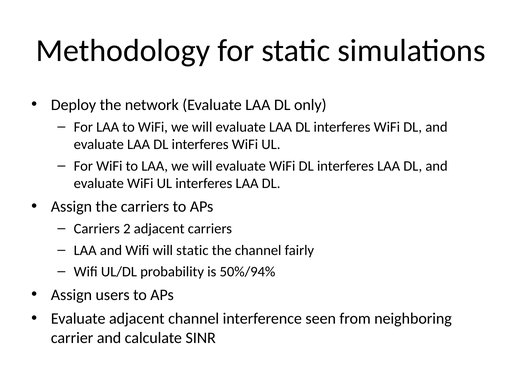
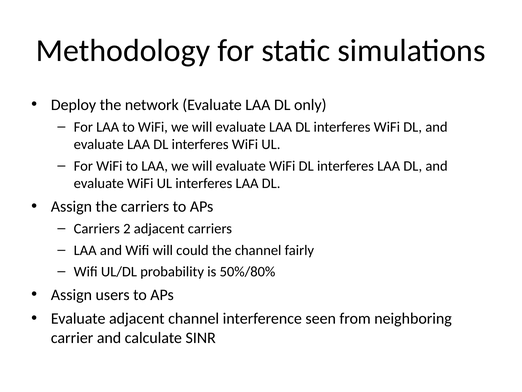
will static: static -> could
50%/94%: 50%/94% -> 50%/80%
